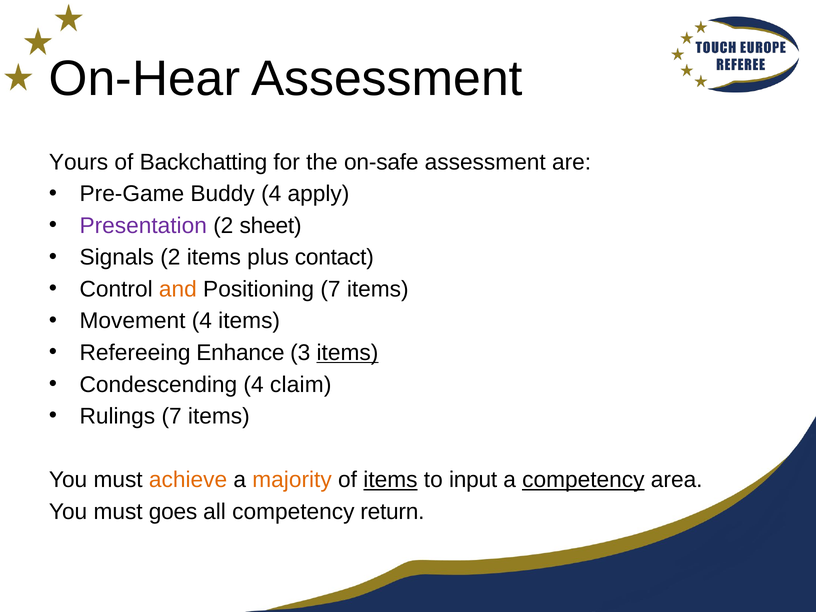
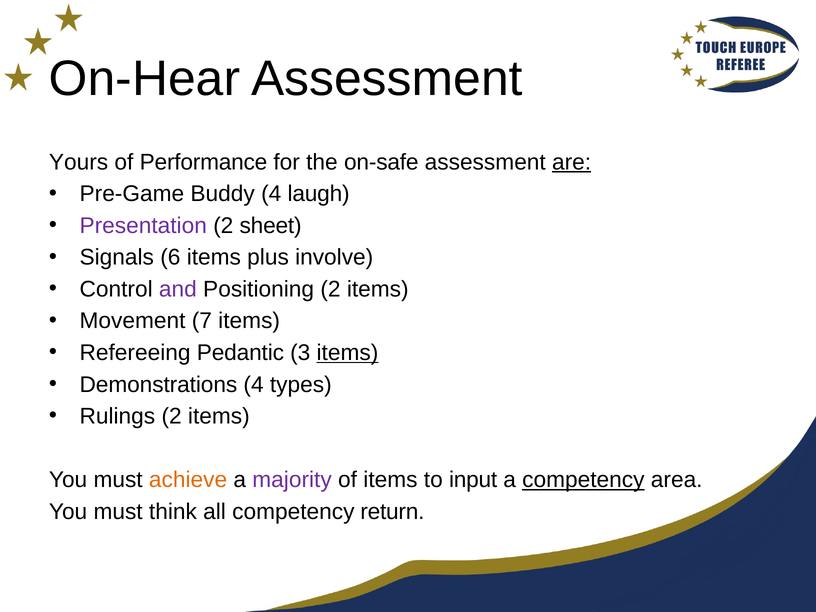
Backchatting: Backchatting -> Performance
are underline: none -> present
apply: apply -> laugh
Signals 2: 2 -> 6
contact: contact -> involve
and colour: orange -> purple
Positioning 7: 7 -> 2
Movement 4: 4 -> 7
Enhance: Enhance -> Pedantic
Condescending: Condescending -> Demonstrations
claim: claim -> types
Rulings 7: 7 -> 2
majority colour: orange -> purple
items at (390, 480) underline: present -> none
goes: goes -> think
